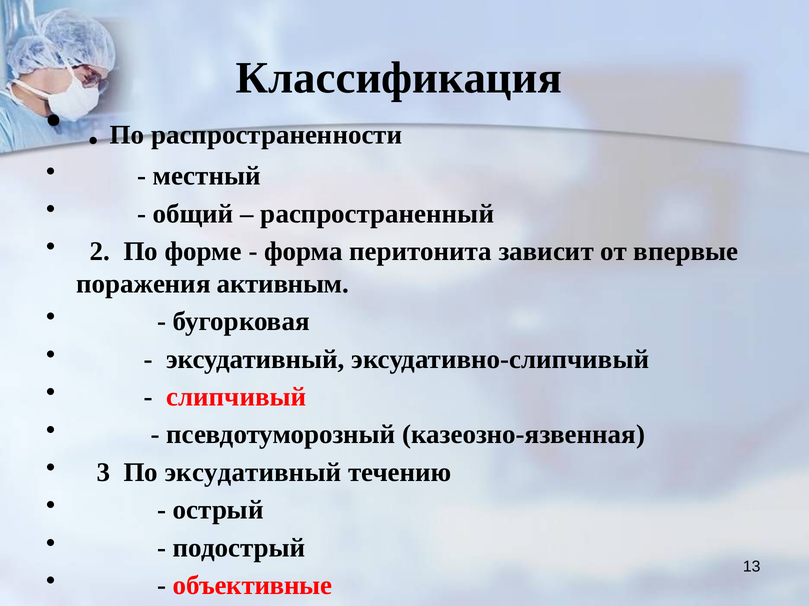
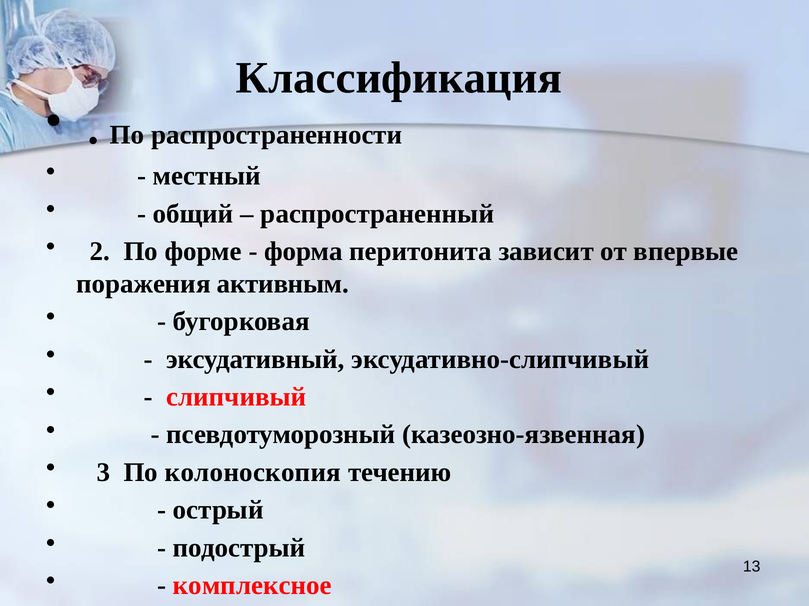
По эксудативный: эксудативный -> колоноскопия
объективные: объективные -> комплексное
